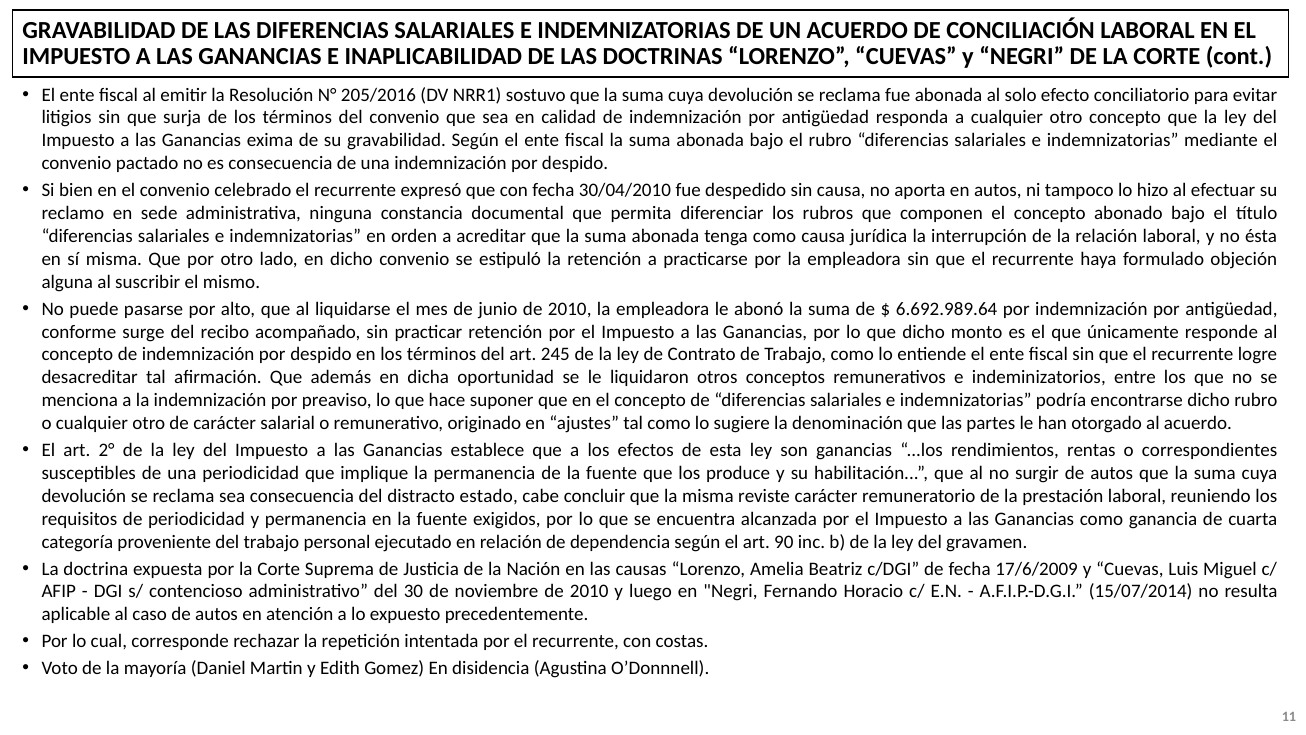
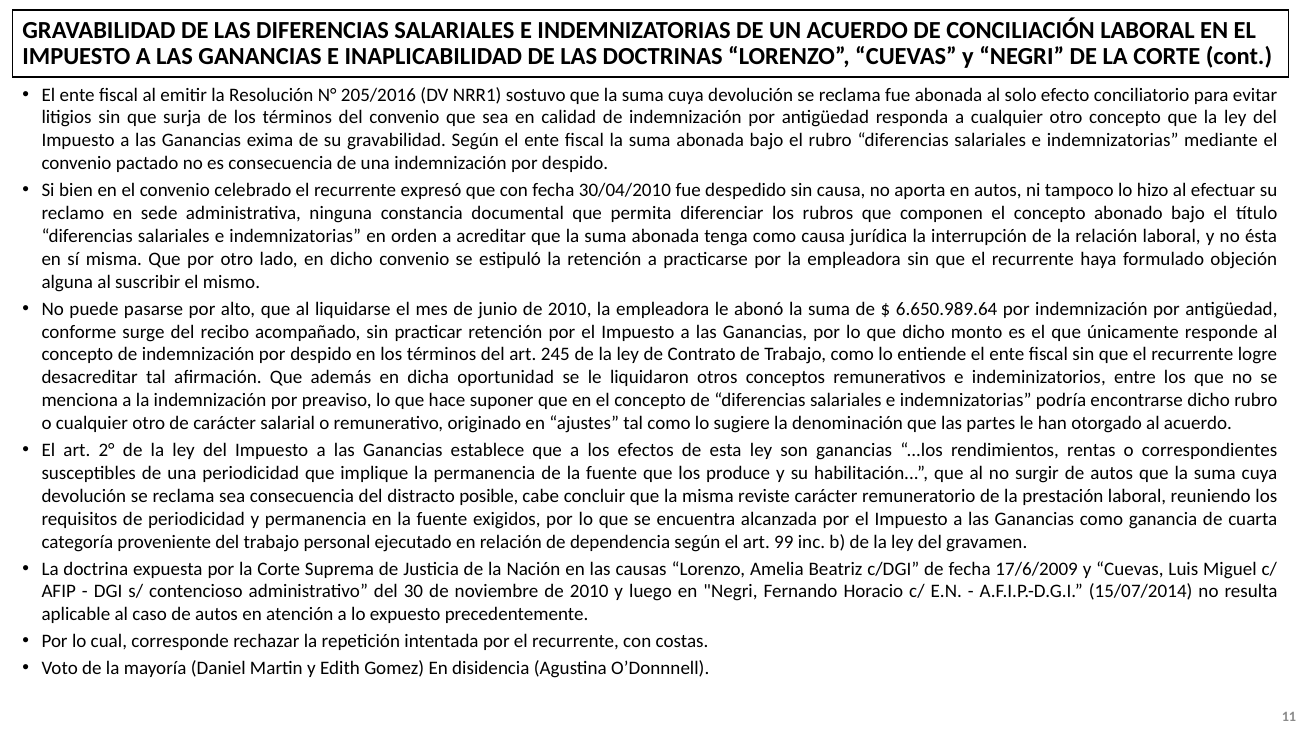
6.692.989.64: 6.692.989.64 -> 6.650.989.64
estado: estado -> posible
90: 90 -> 99
